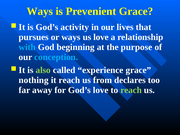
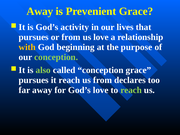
Ways at (40, 11): Ways -> Away
or ways: ways -> from
with colour: light blue -> yellow
conception at (56, 57) colour: light blue -> light green
called experience: experience -> conception
nothing at (34, 80): nothing -> pursues
